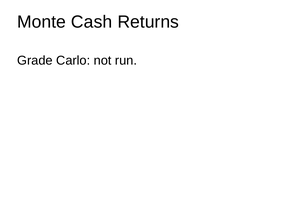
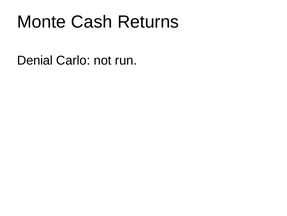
Grade: Grade -> Denial
